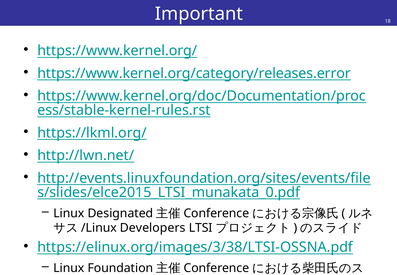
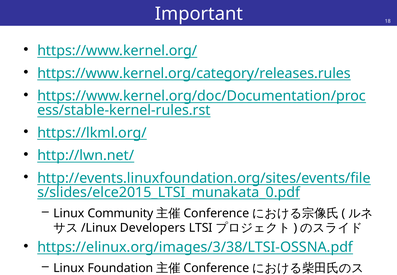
https://www.kernel.org/category/releases.error: https://www.kernel.org/category/releases.error -> https://www.kernel.org/category/releases.rules
Designated: Designated -> Community
